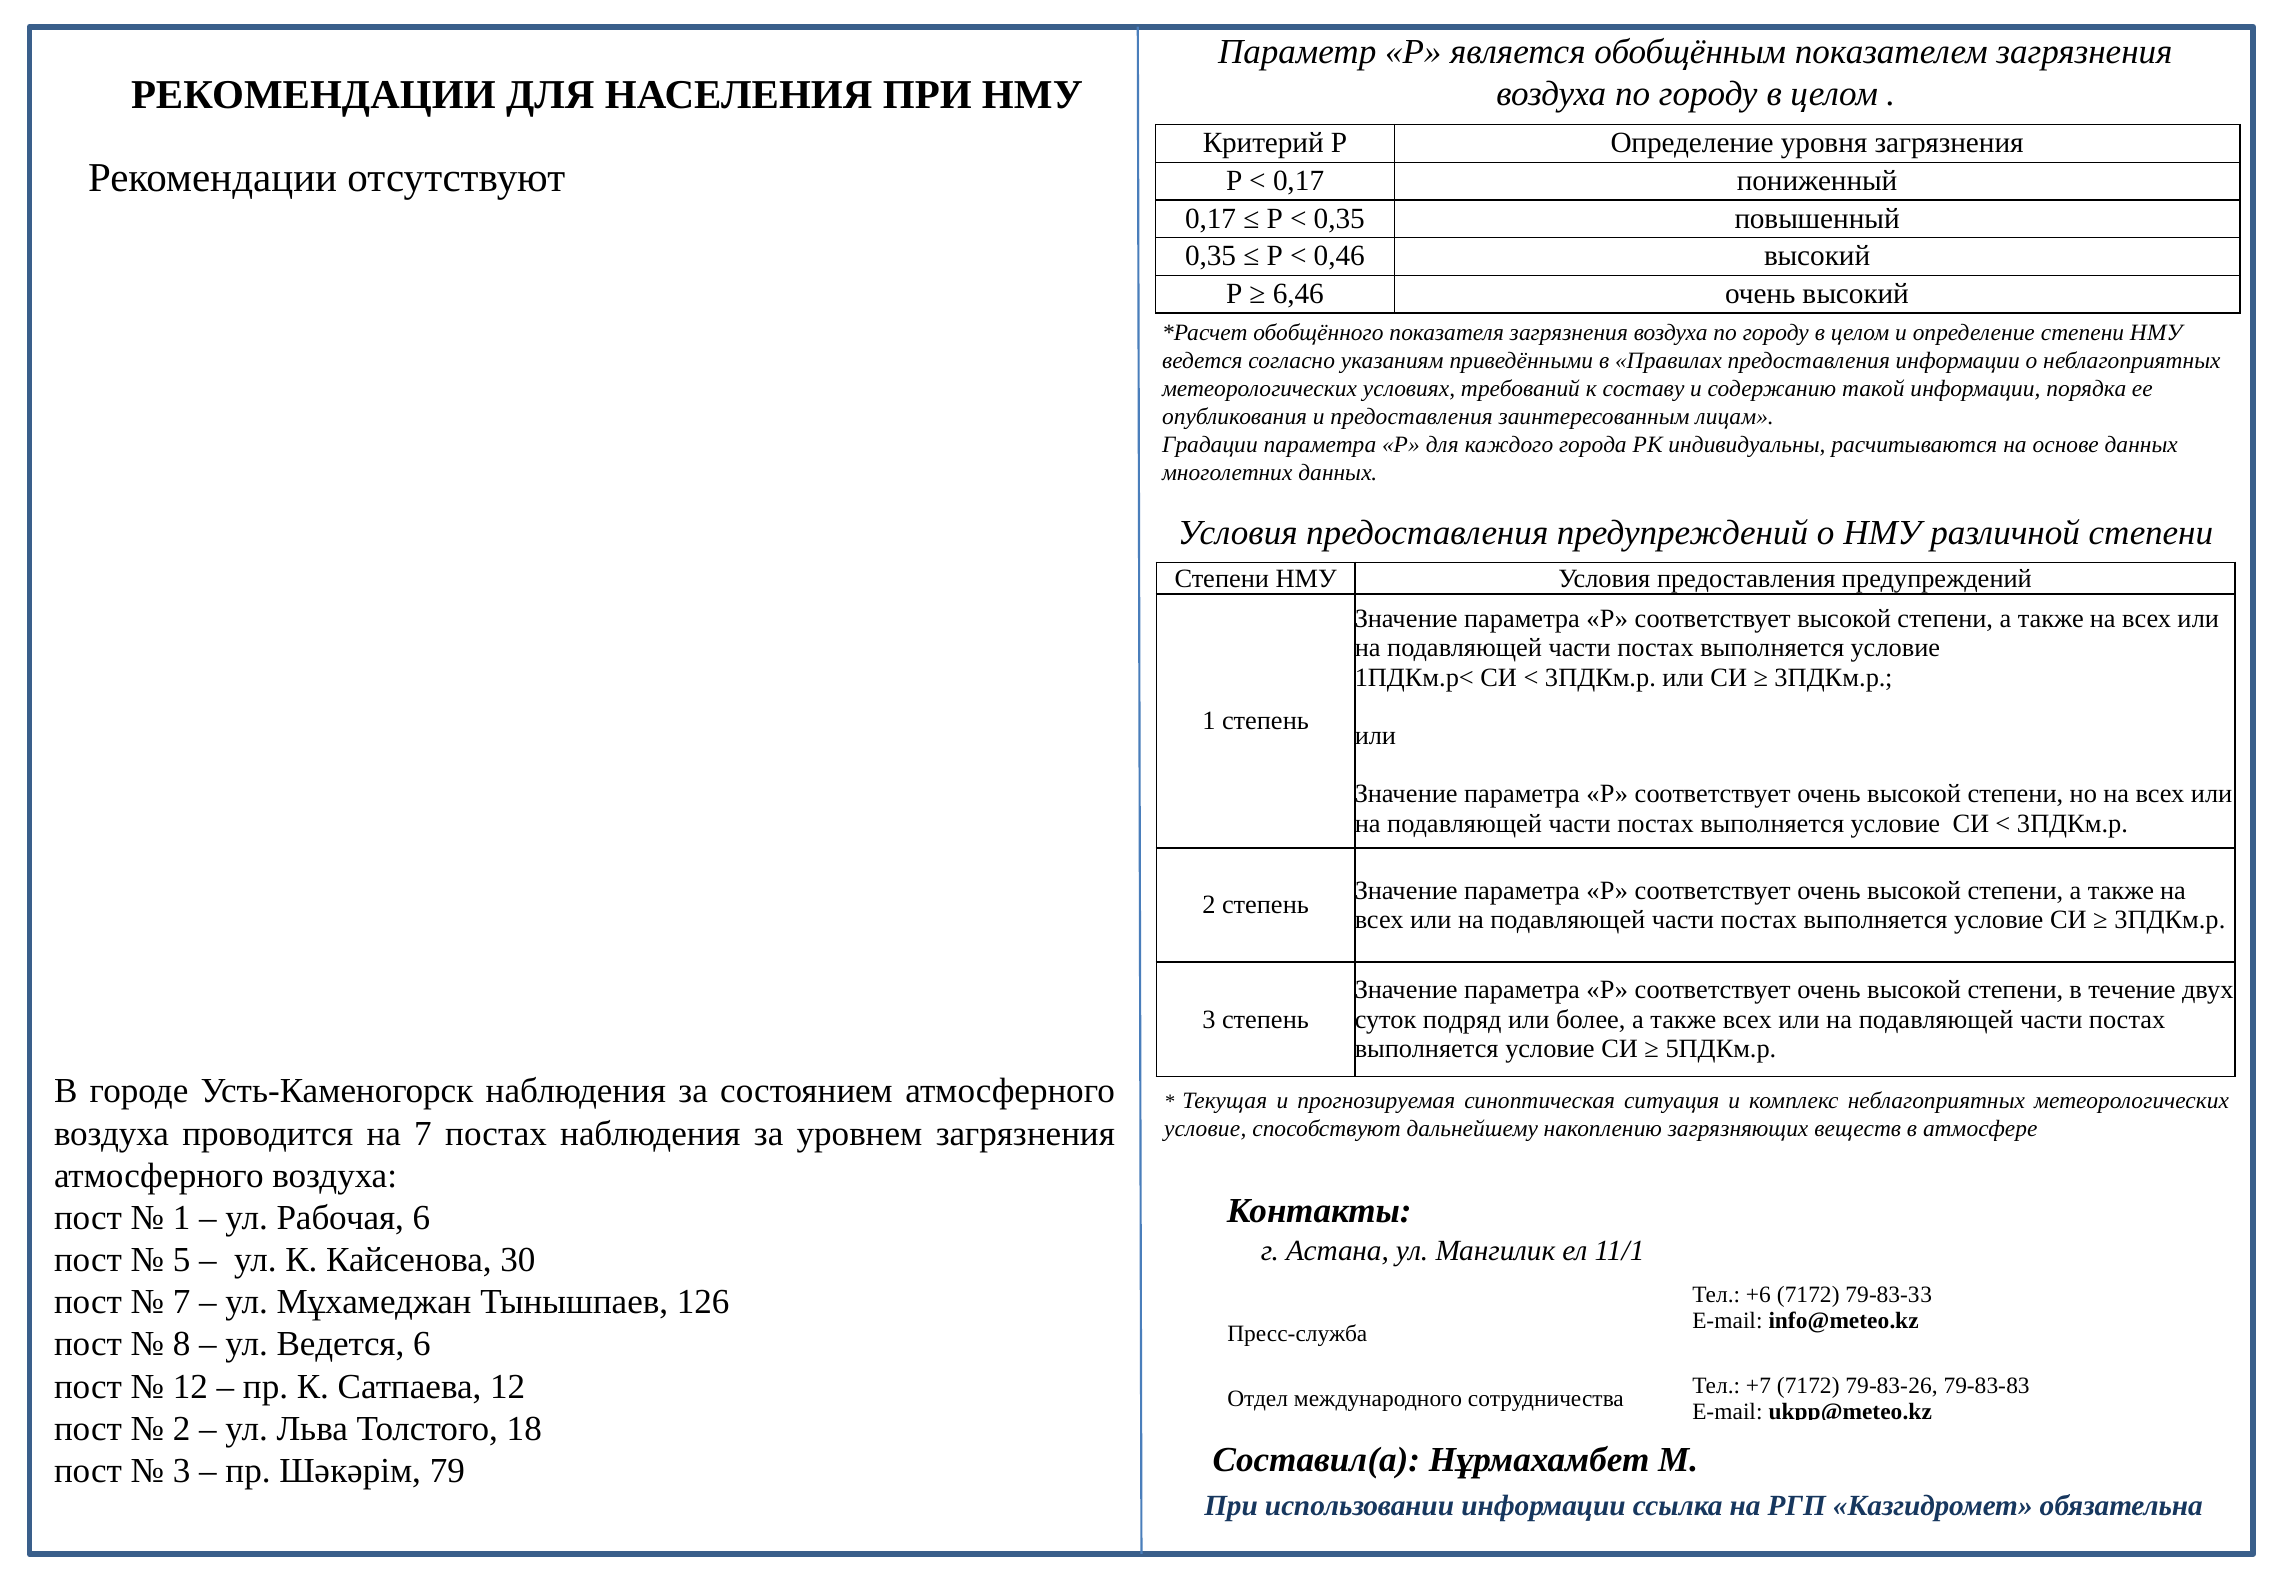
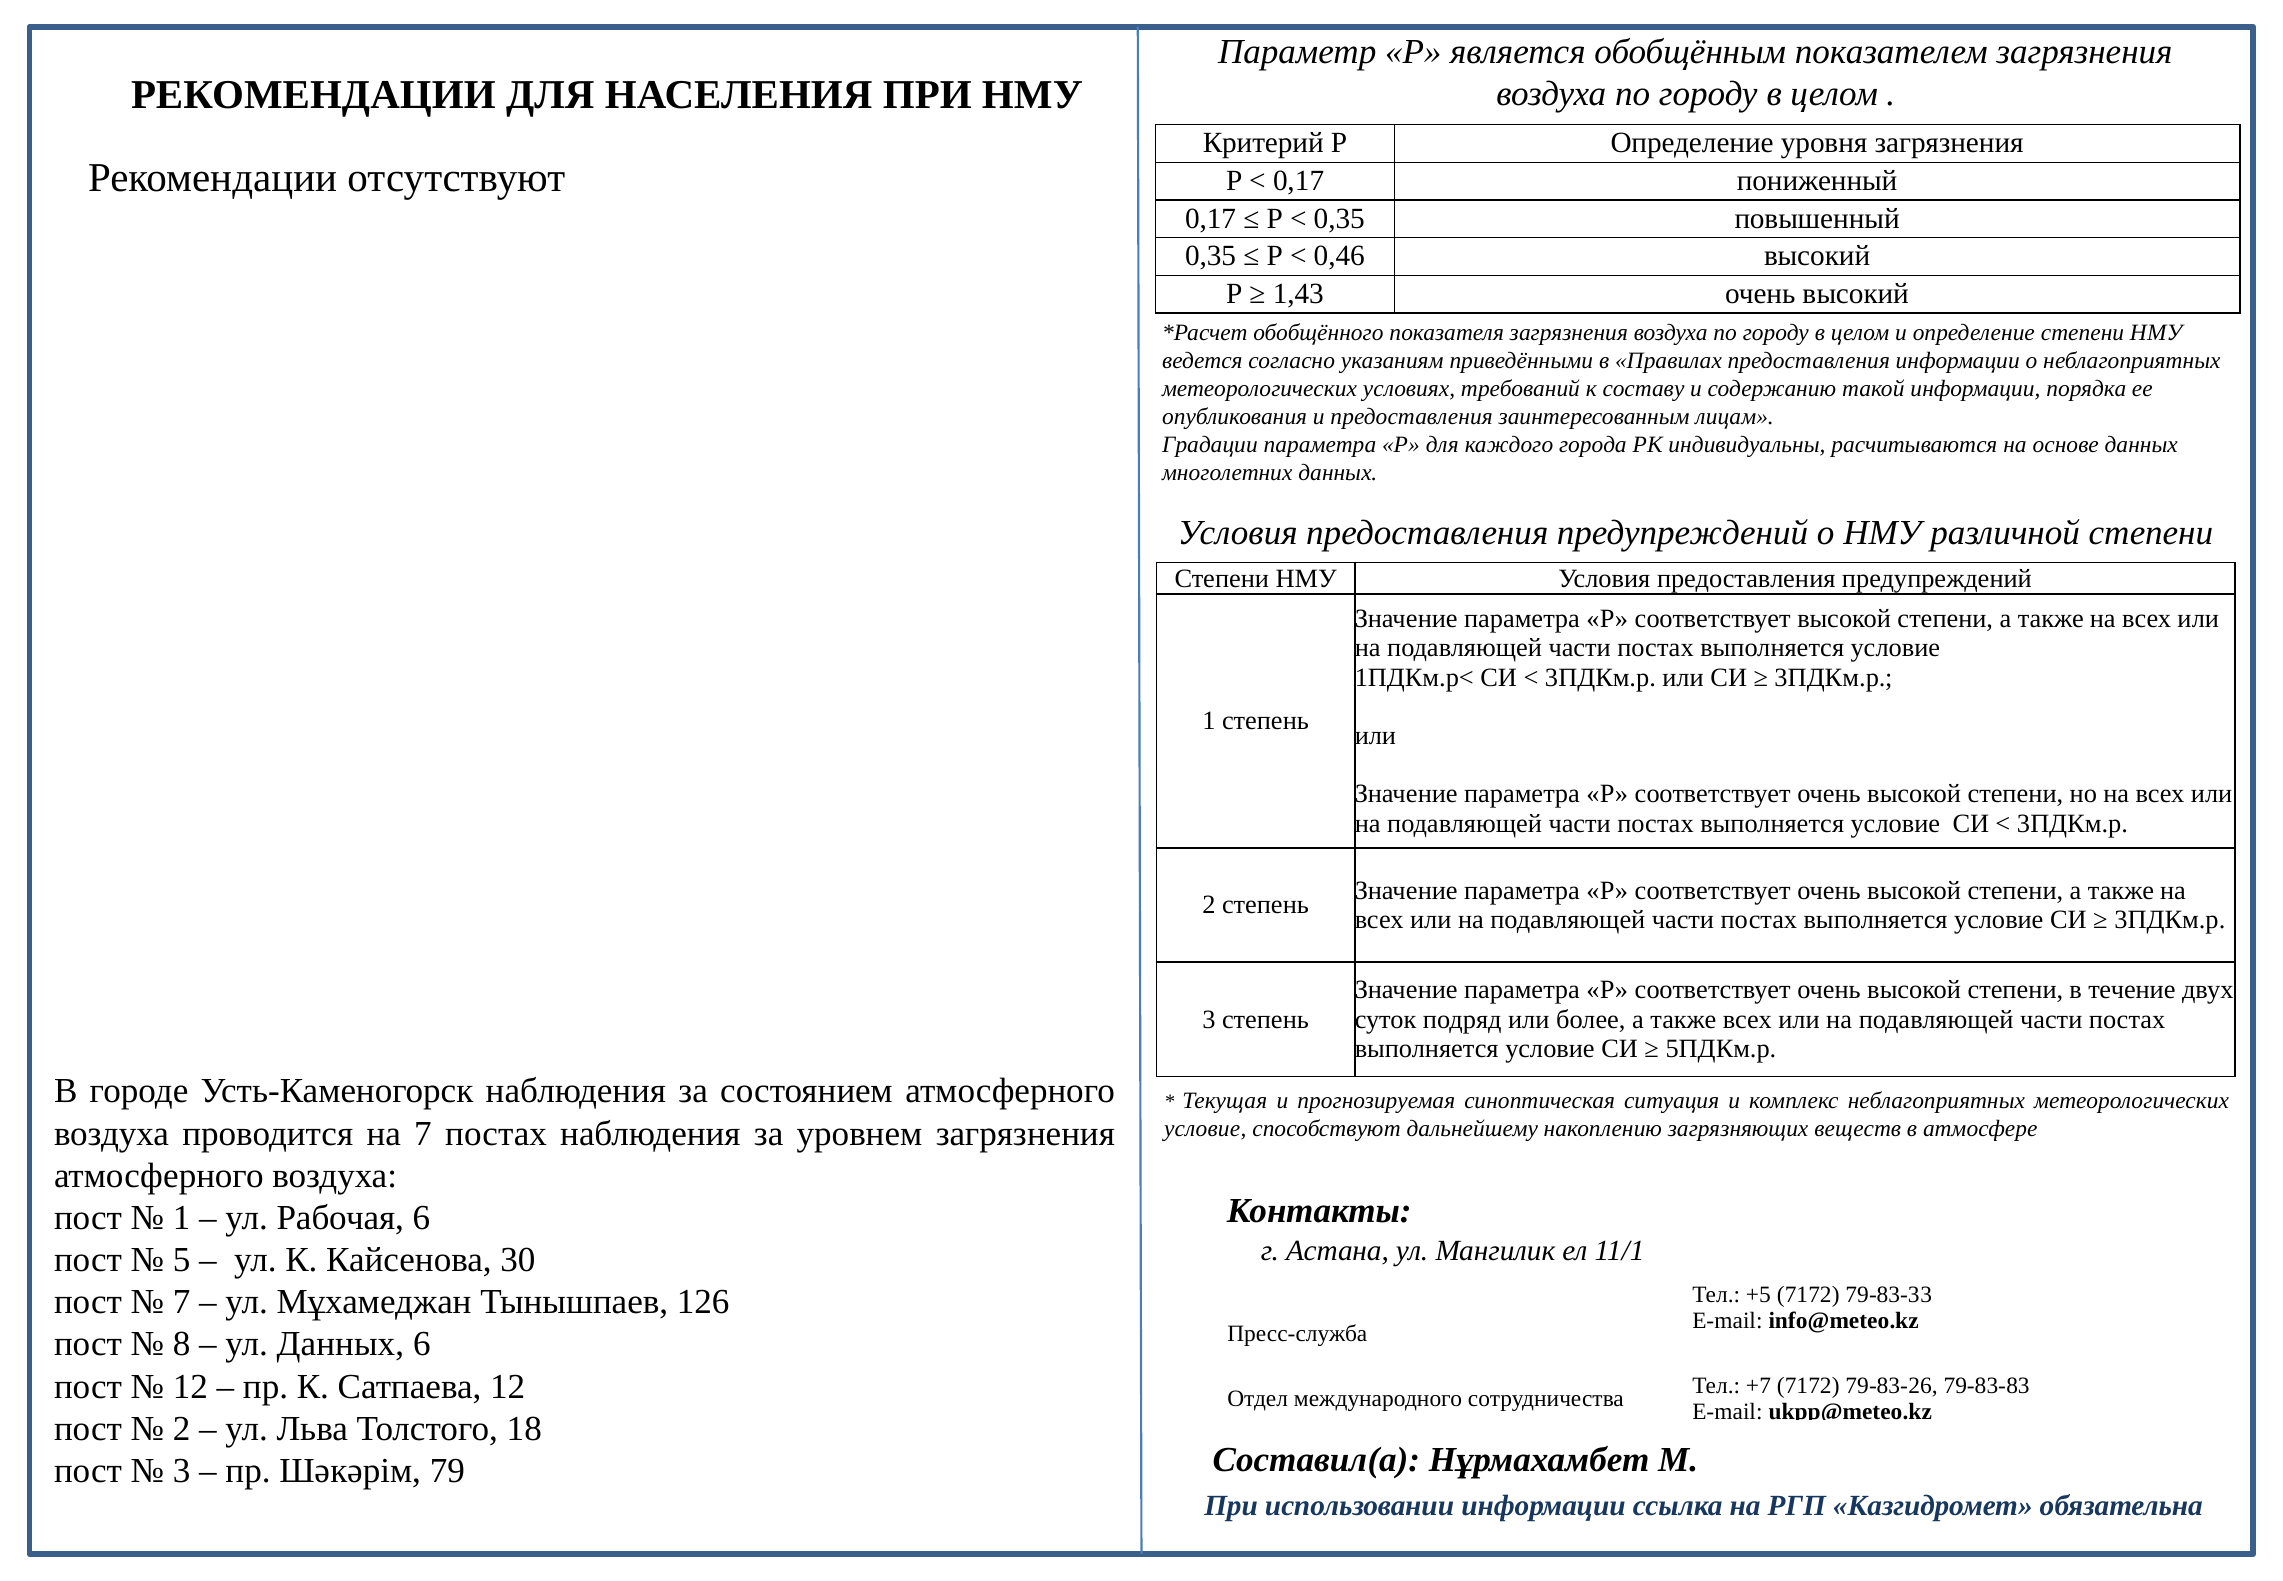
6,46: 6,46 -> 1,43
+6: +6 -> +5
ул Ведется: Ведется -> Данных
